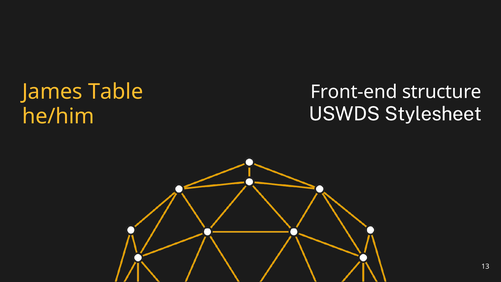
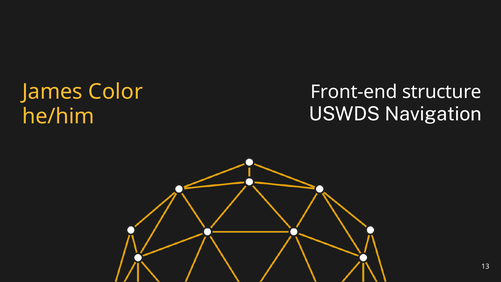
Table: Table -> Color
Stylesheet: Stylesheet -> Navigation
